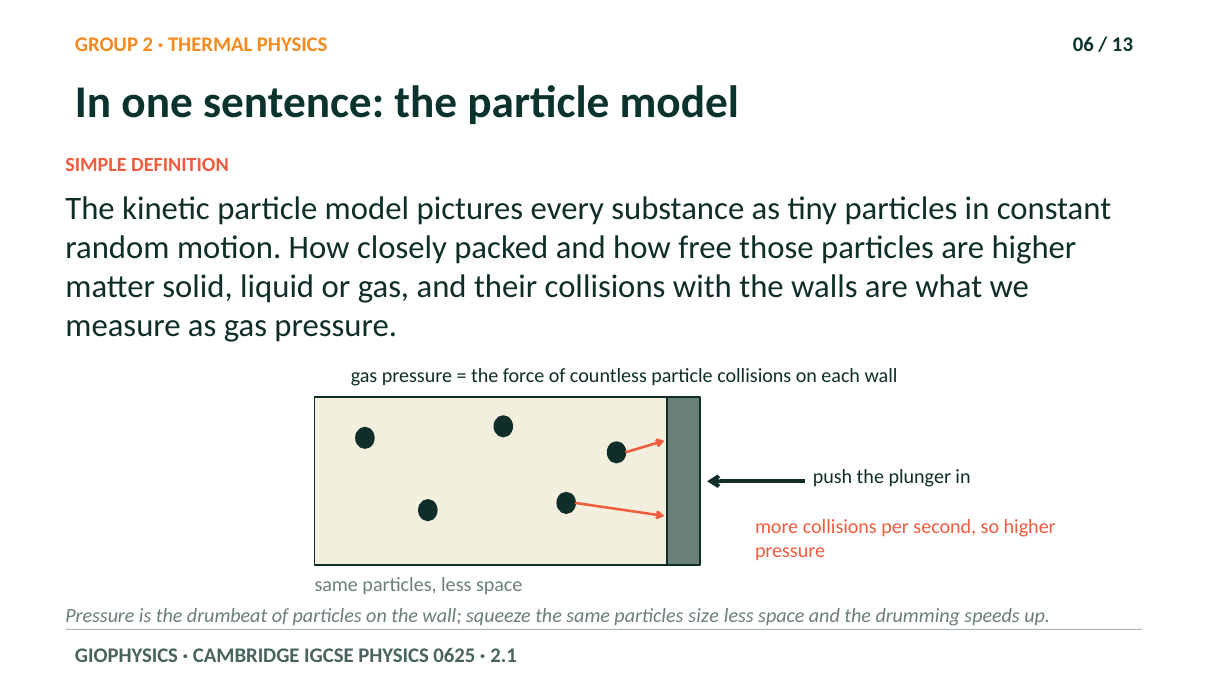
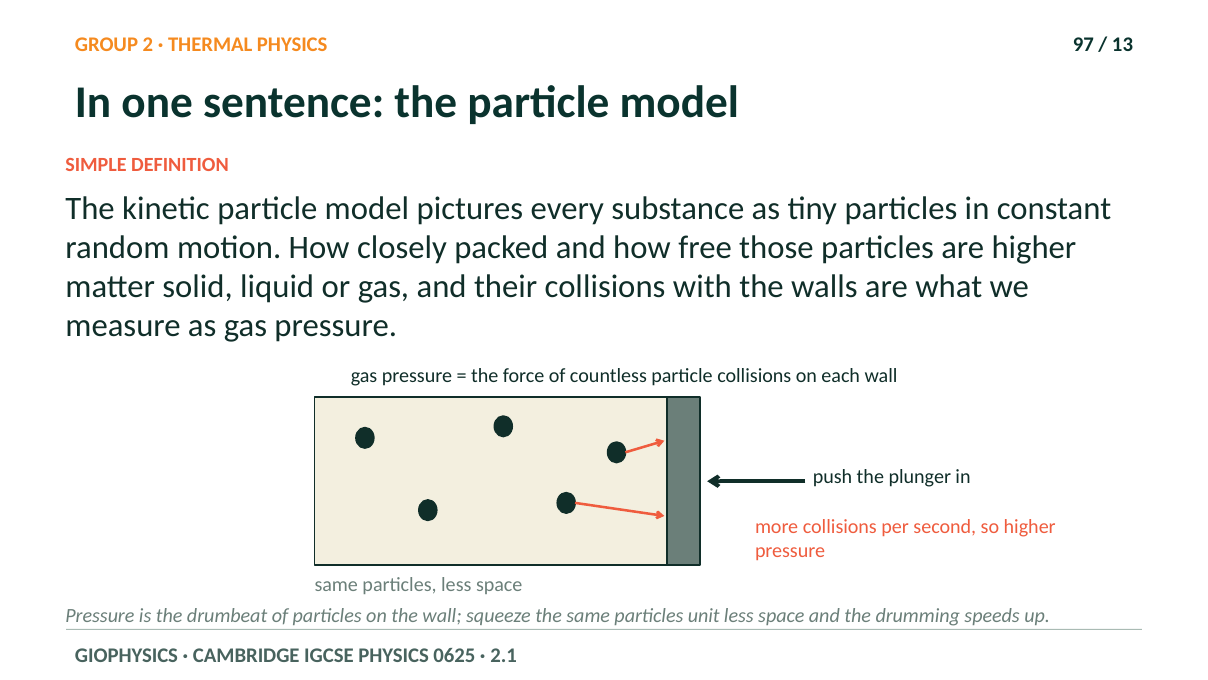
06: 06 -> 97
size: size -> unit
